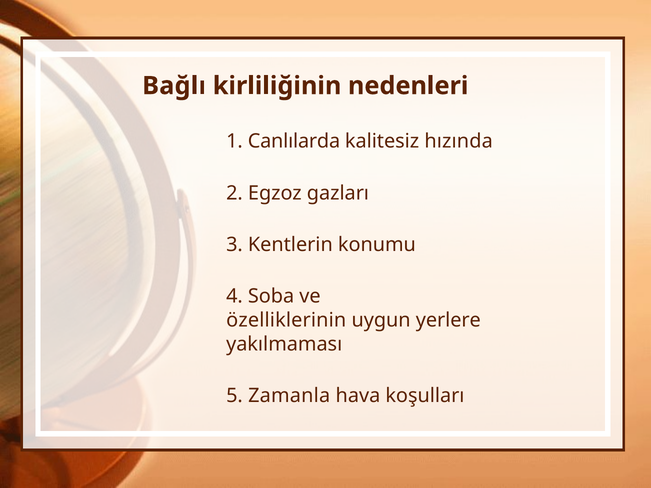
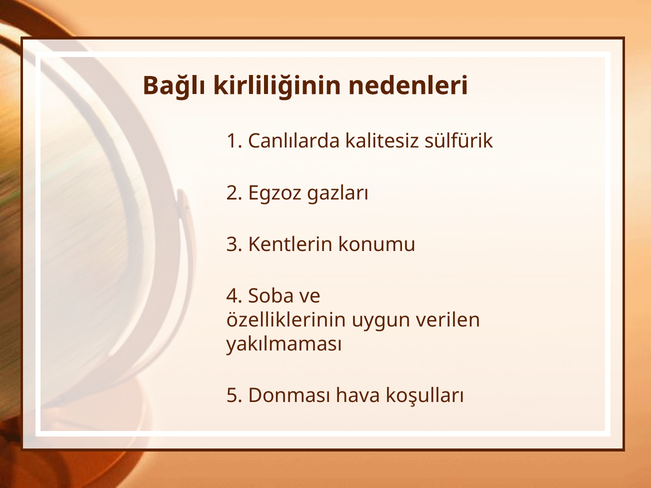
hızında: hızında -> sülfürik
yerlere: yerlere -> verilen
Zamanla: Zamanla -> Donması
